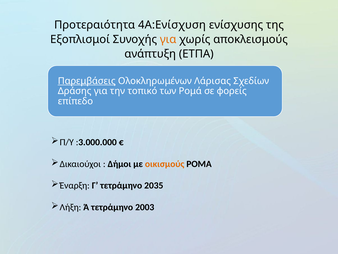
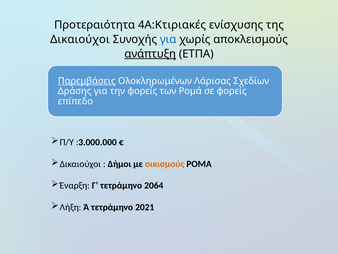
4Α:Ενίσχυση: 4Α:Ενίσχυση -> 4Α:Κτιριακές
Εξοπλισμοί at (80, 39): Εξοπλισμοί -> Δικαιούχοι
για at (168, 39) colour: orange -> blue
ανάπτυξη underline: none -> present
την τοπικό: τοπικό -> φορείς
2035: 2035 -> 2064
2003: 2003 -> 2021
